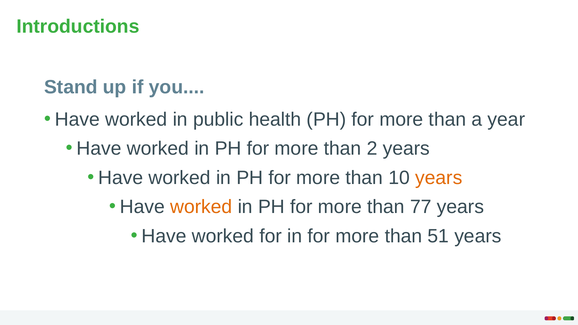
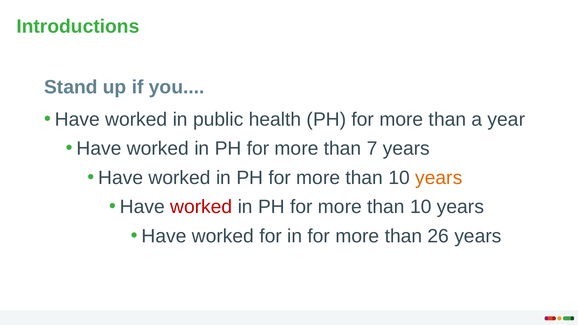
2: 2 -> 7
worked at (201, 207) colour: orange -> red
77 at (421, 207): 77 -> 10
51: 51 -> 26
